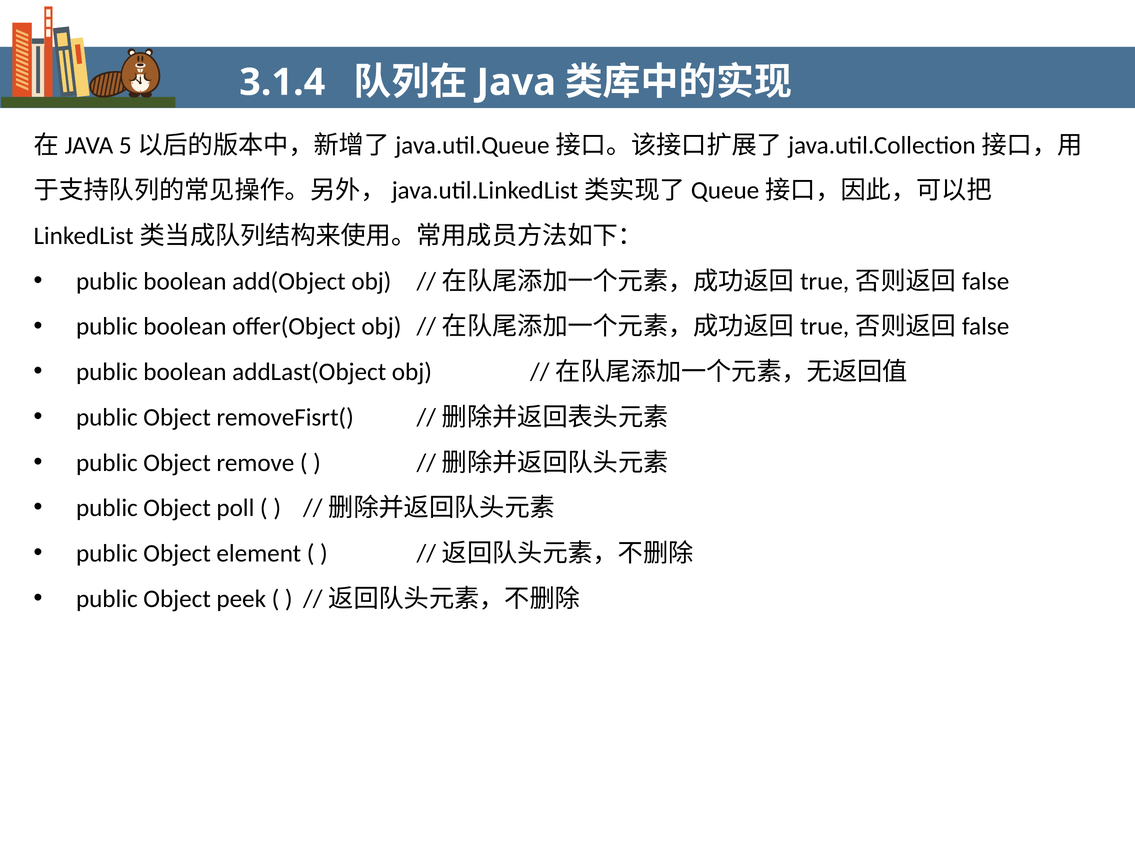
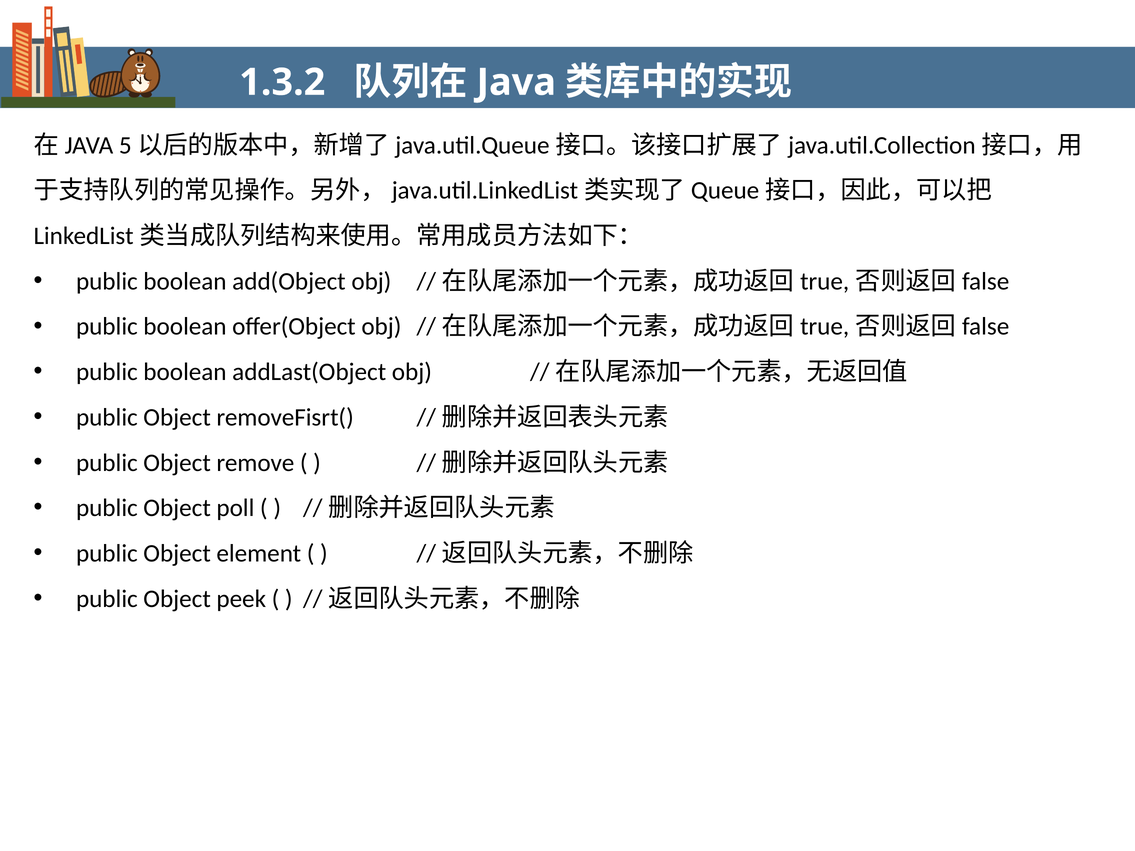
3.1.4: 3.1.4 -> 1.3.2
